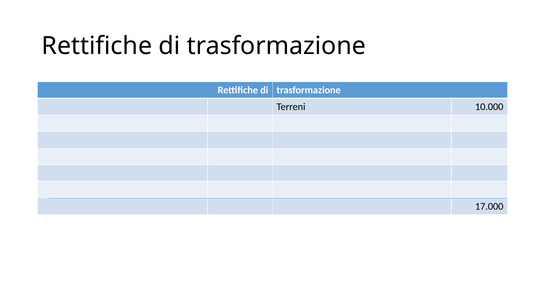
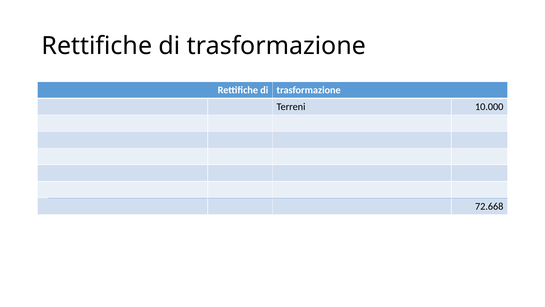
17.000: 17.000 -> 72.668
